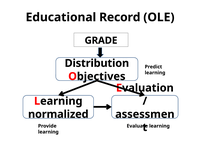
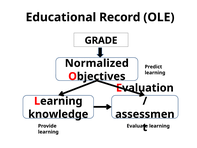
Distribution: Distribution -> Normalized
normalized: normalized -> knowledge
